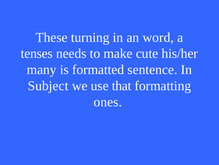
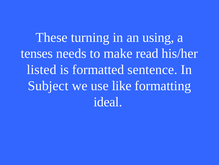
word: word -> using
cute: cute -> read
many: many -> listed
that: that -> like
ones: ones -> ideal
